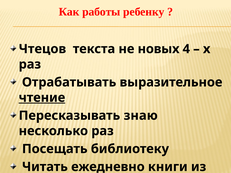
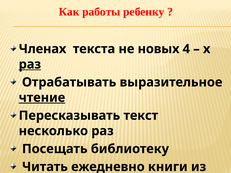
Чтецов: Чтецов -> Членах
раз at (30, 64) underline: none -> present
знаю: знаю -> текст
